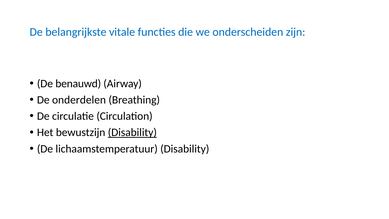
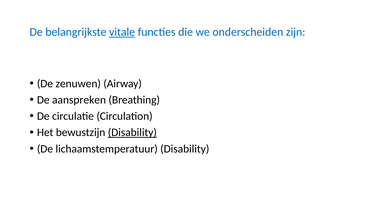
vitale underline: none -> present
benauwd: benauwd -> zenuwen
onderdelen: onderdelen -> aanspreken
